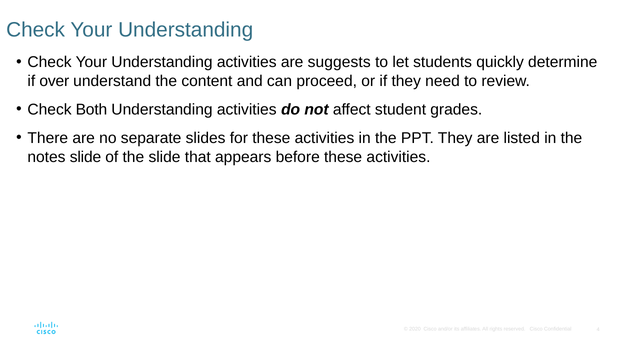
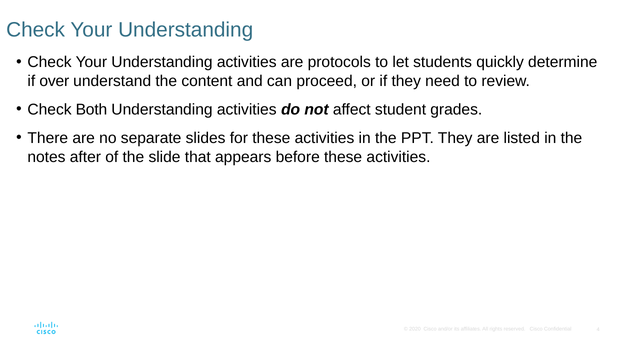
suggests: suggests -> protocols
notes slide: slide -> after
